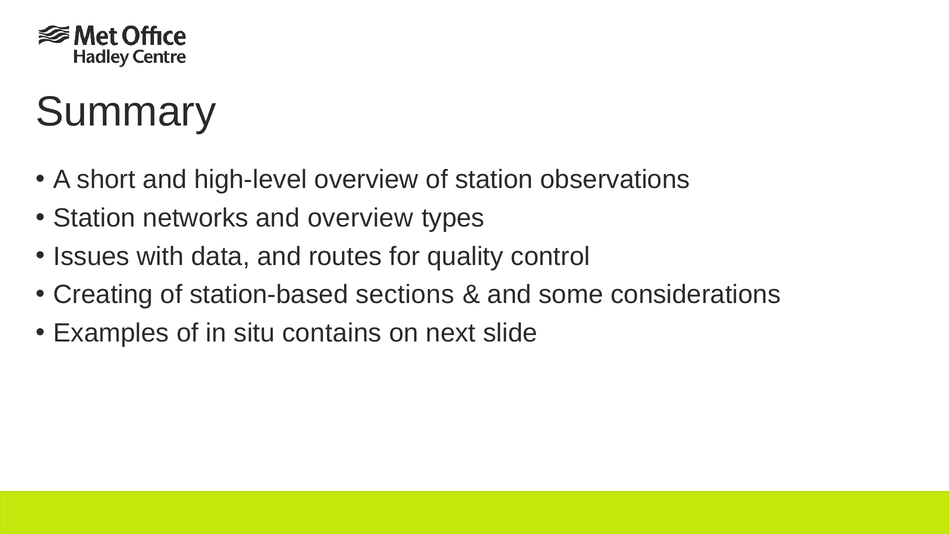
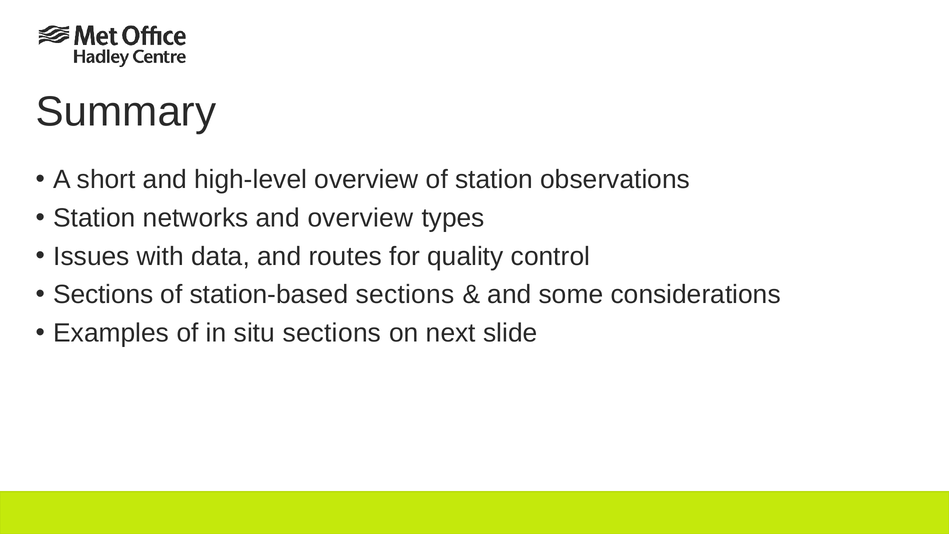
Creating at (103, 295): Creating -> Sections
situ contains: contains -> sections
